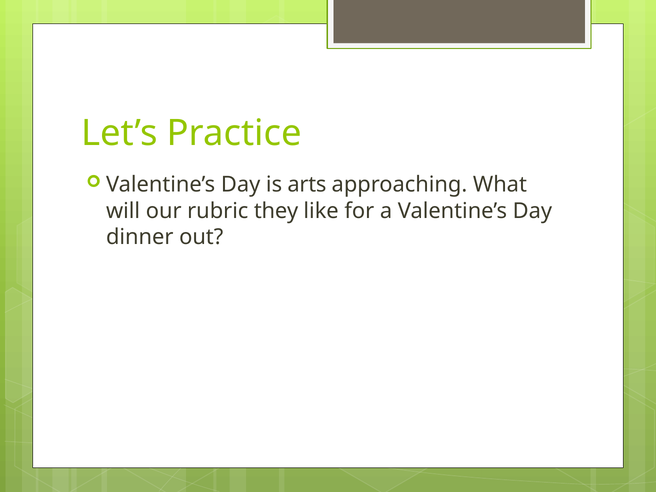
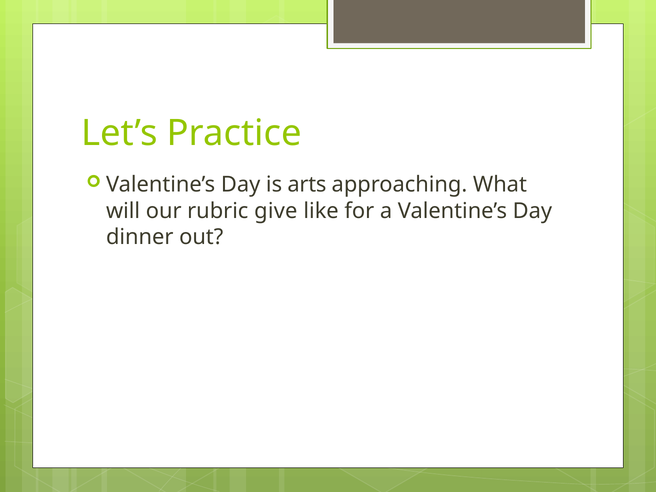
they: they -> give
